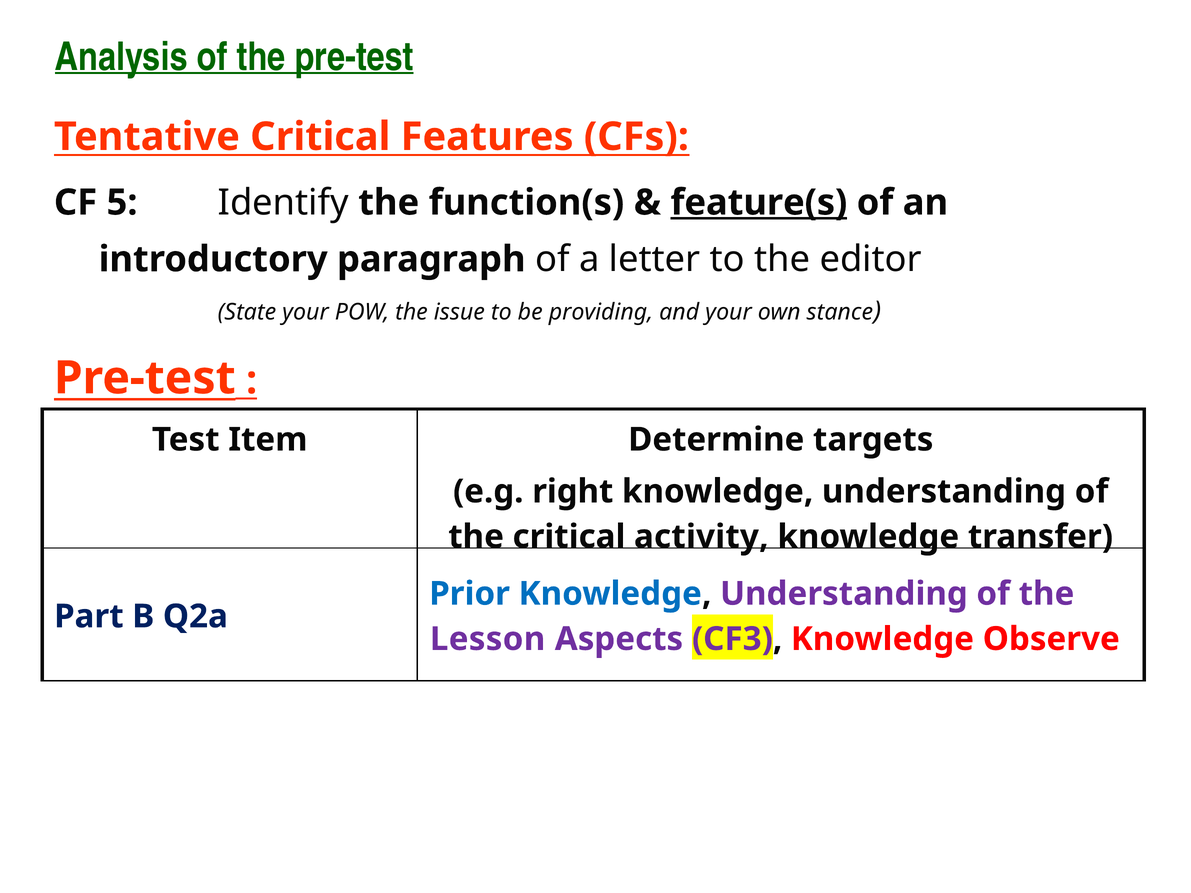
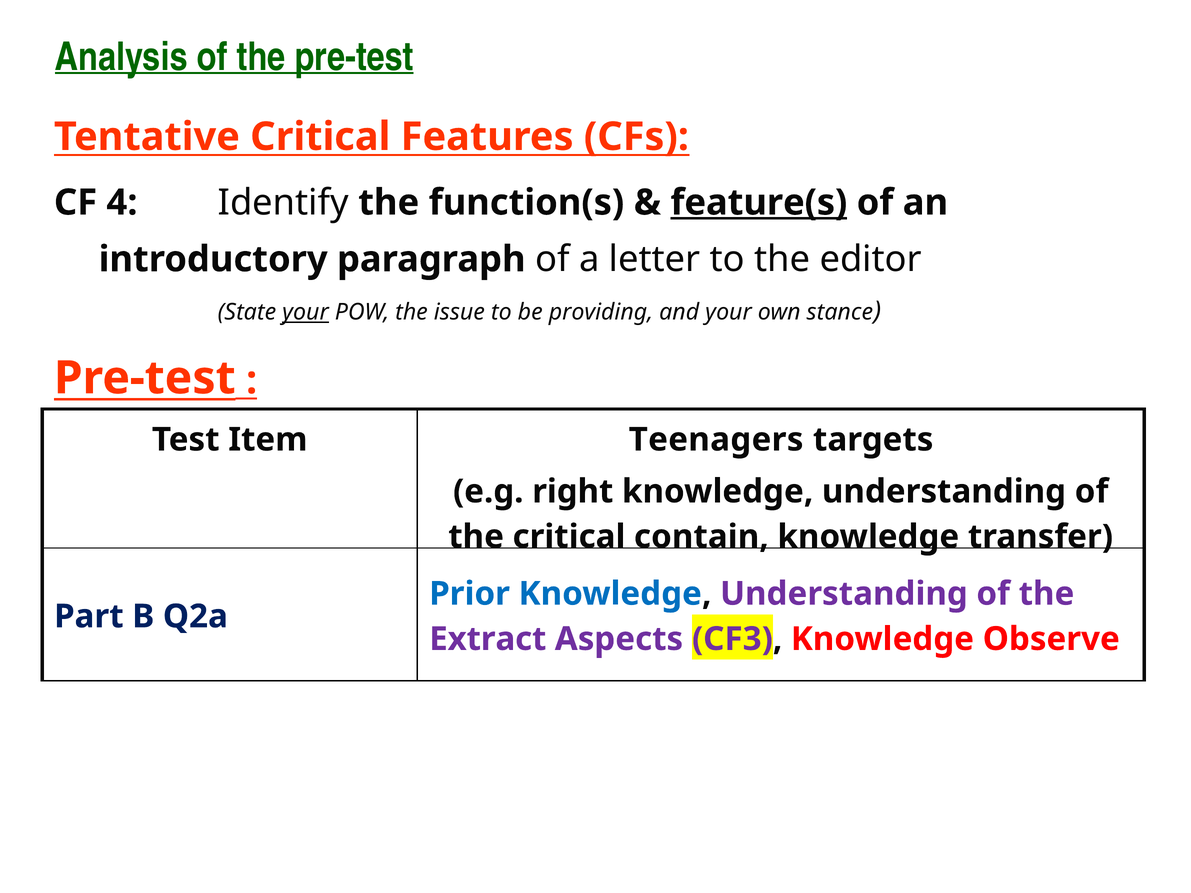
5: 5 -> 4
your at (305, 312) underline: none -> present
Determine: Determine -> Teenagers
activity: activity -> contain
Lesson: Lesson -> Extract
